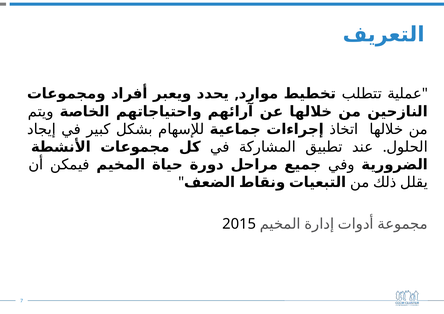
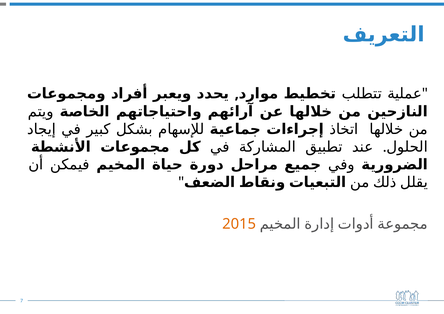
2015 colour: black -> orange
